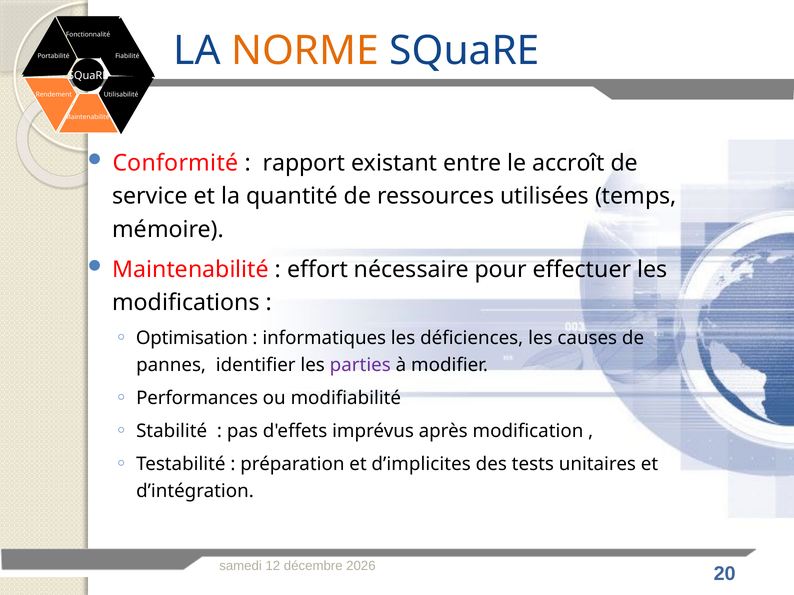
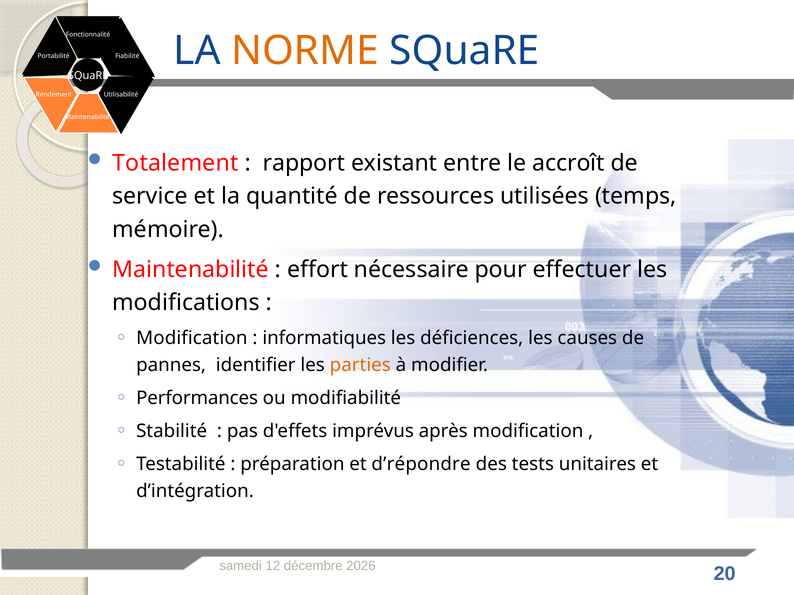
Conformité: Conformité -> Totalement
Optimisation at (192, 338): Optimisation -> Modification
parties colour: purple -> orange
d’implicites: d’implicites -> d’répondre
